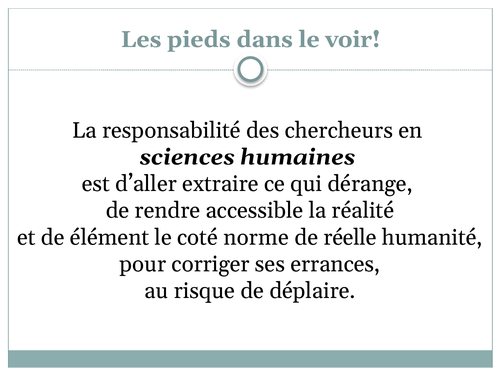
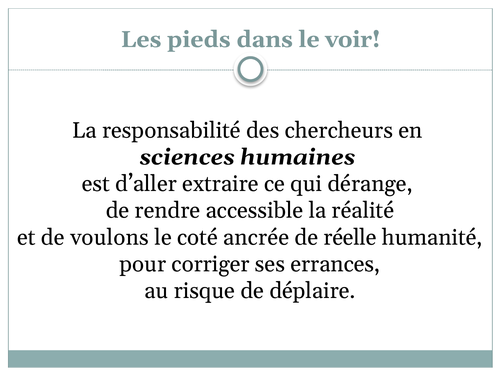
élément: élément -> voulons
norme: norme -> ancrée
